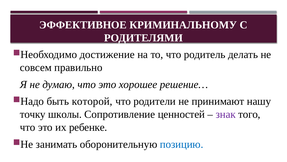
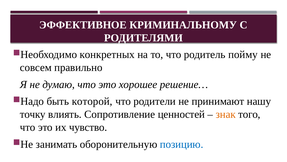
достижение: достижение -> конкретных
делать: делать -> пойму
школы: школы -> влиять
знак colour: purple -> orange
ребенке: ребенке -> чувство
